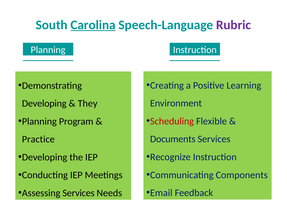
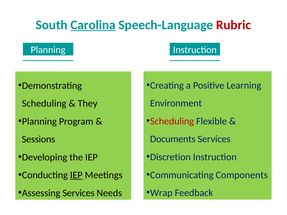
Rubric colour: purple -> red
Developing at (44, 104): Developing -> Scheduling
Practice: Practice -> Sessions
Recognize: Recognize -> Discretion
IEP at (76, 175) underline: none -> present
Email: Email -> Wrap
